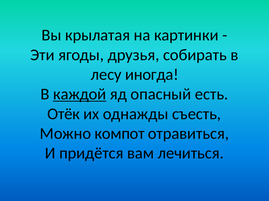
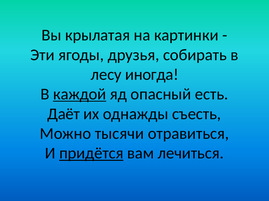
Отёк: Отёк -> Даёт
компот: компот -> тысячи
придётся underline: none -> present
